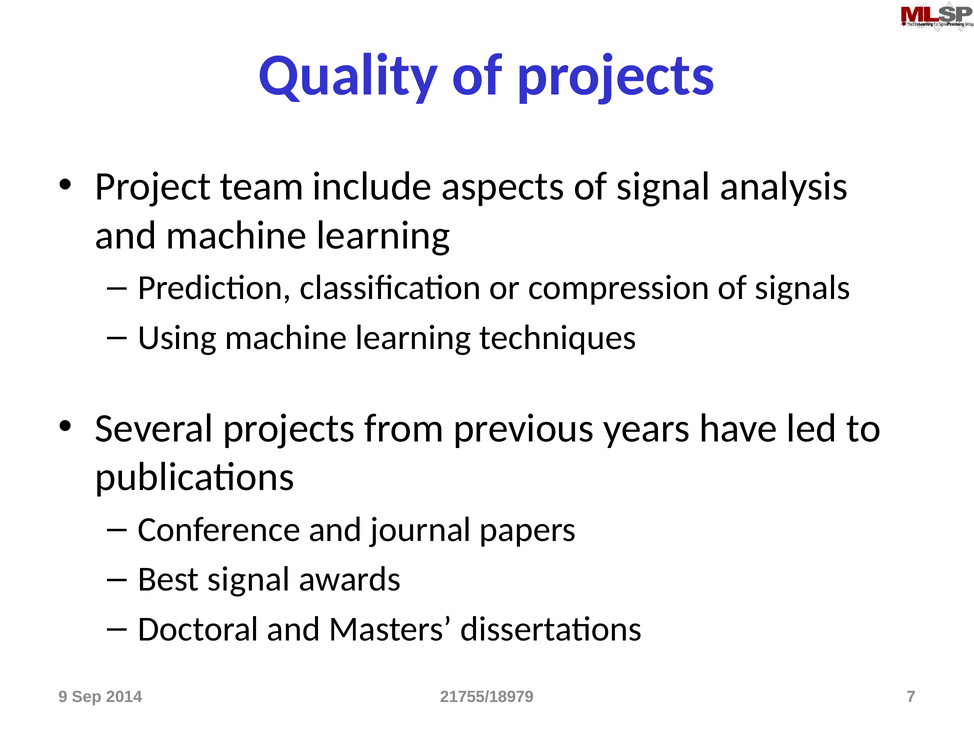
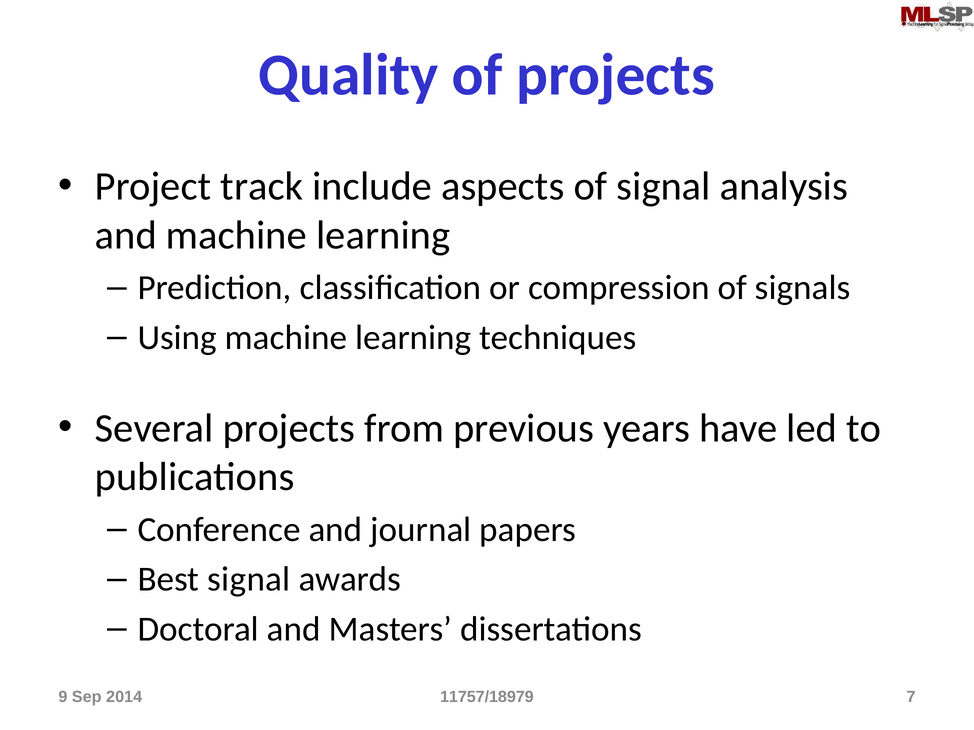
team: team -> track
21755/18979: 21755/18979 -> 11757/18979
